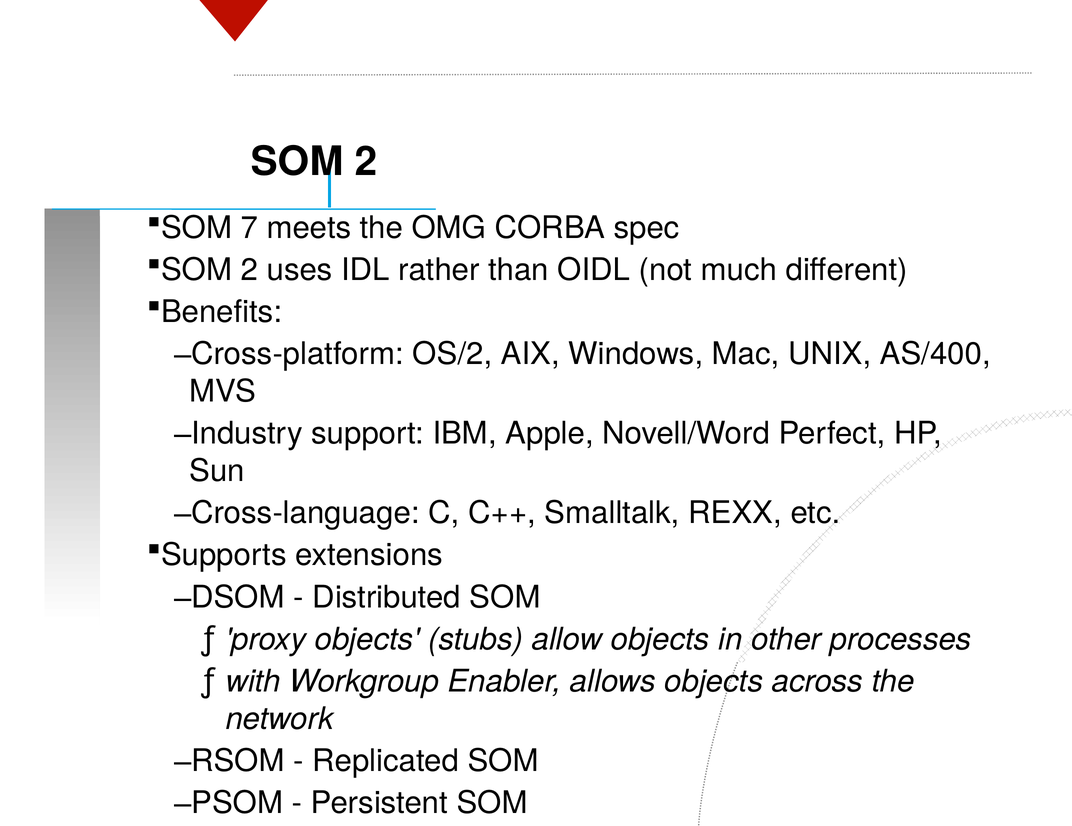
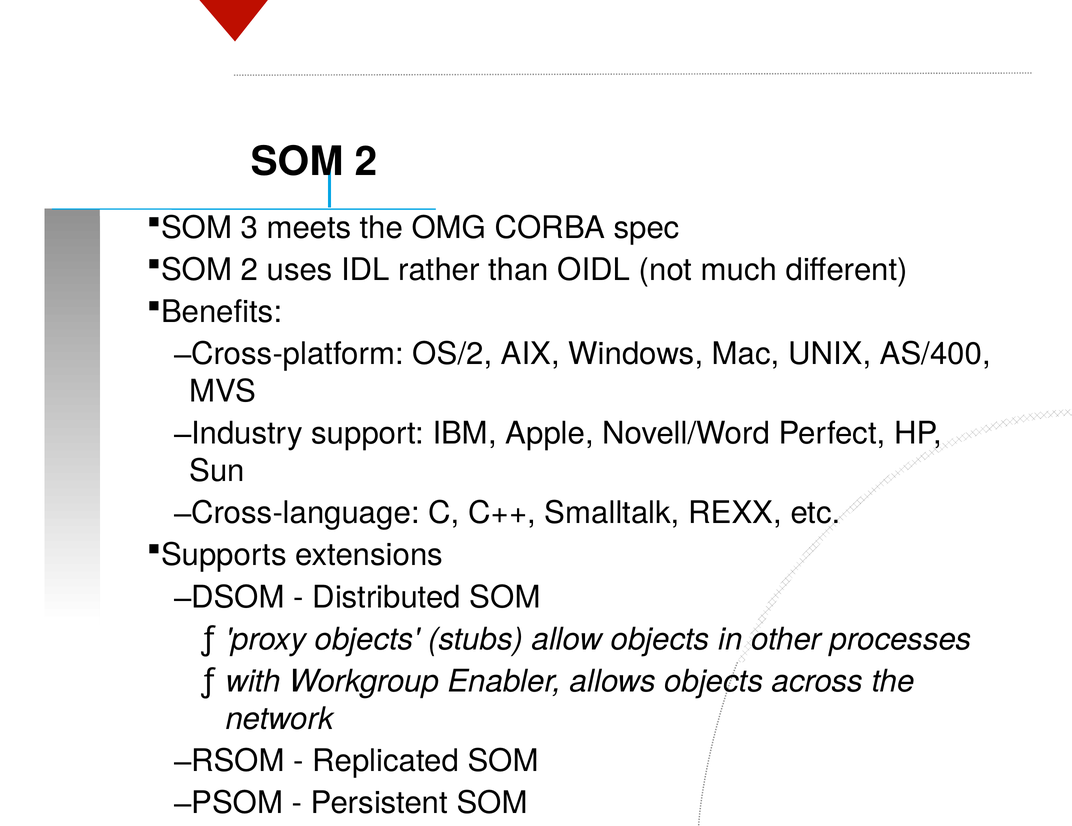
7: 7 -> 3
